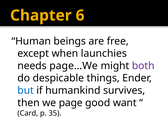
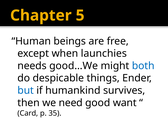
6: 6 -> 5
page…We: page…We -> good…We
both colour: purple -> blue
page: page -> need
